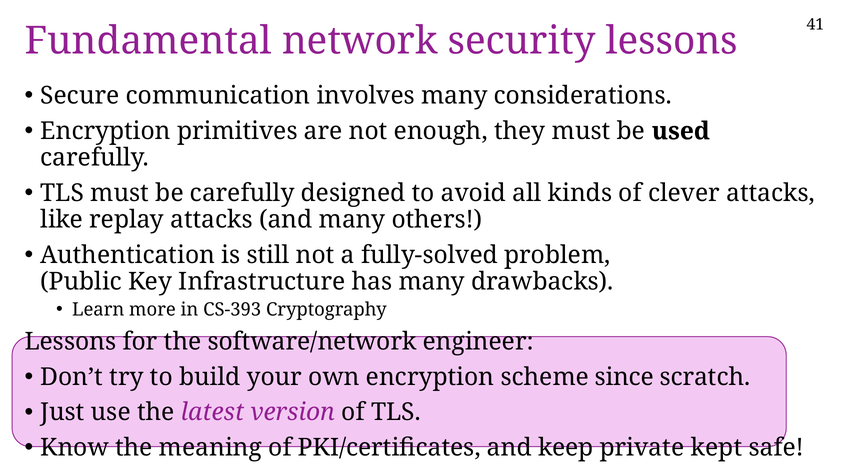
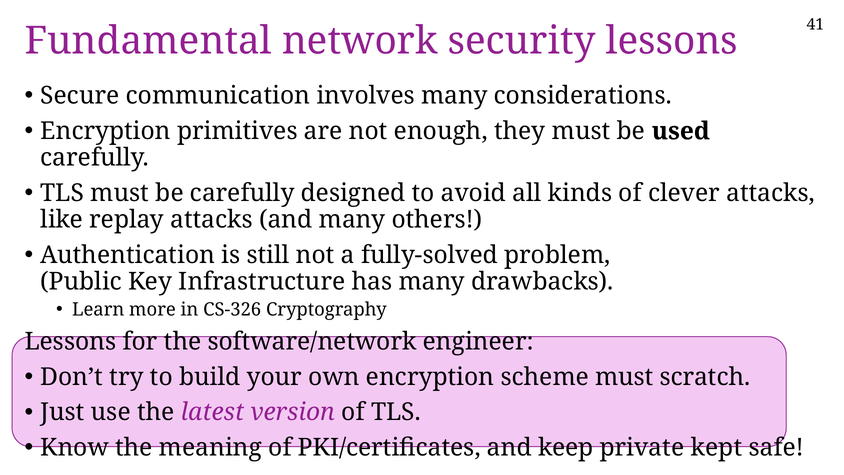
CS-393: CS-393 -> CS-326
scheme since: since -> must
